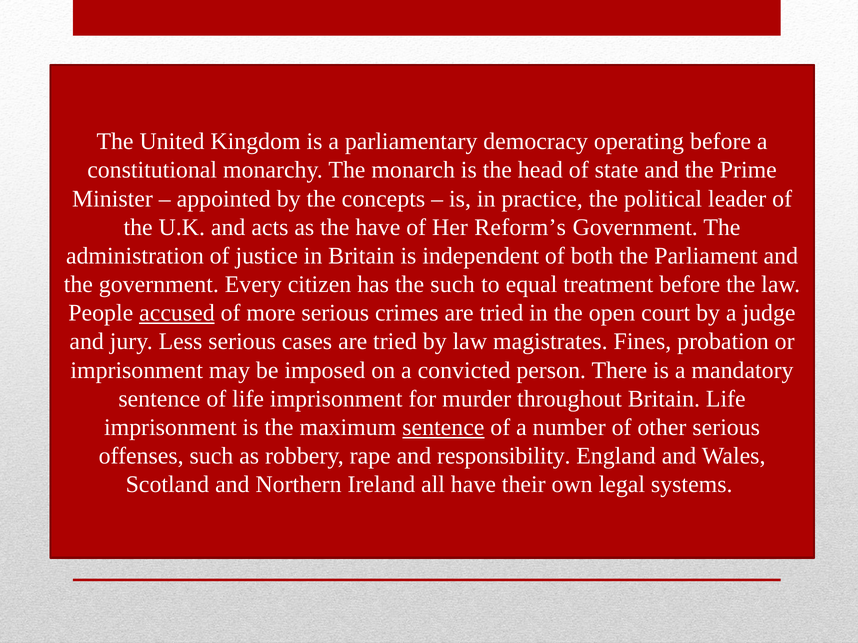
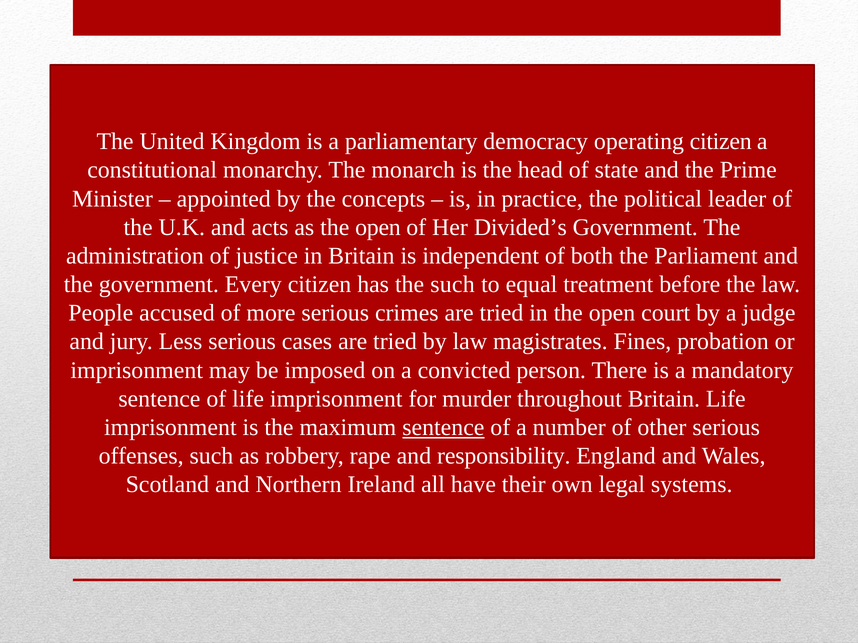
operating before: before -> citizen
as the have: have -> open
Reform’s: Reform’s -> Divided’s
accused underline: present -> none
